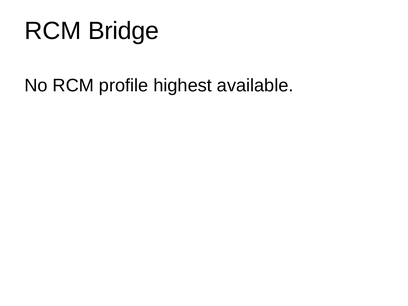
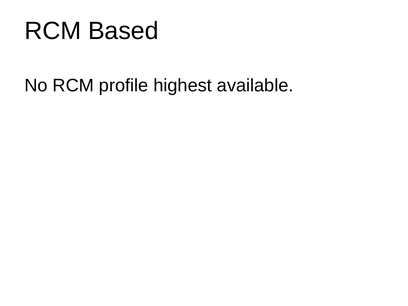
Bridge: Bridge -> Based
